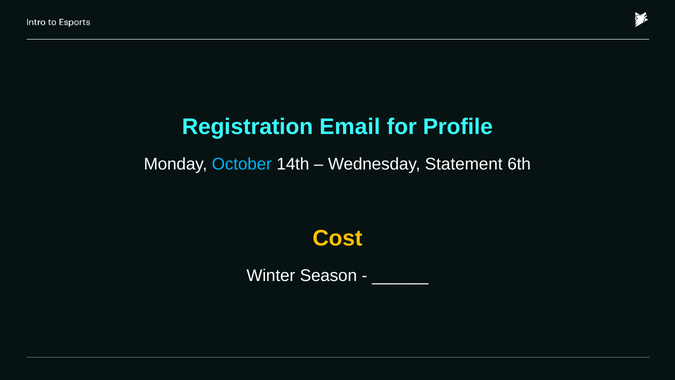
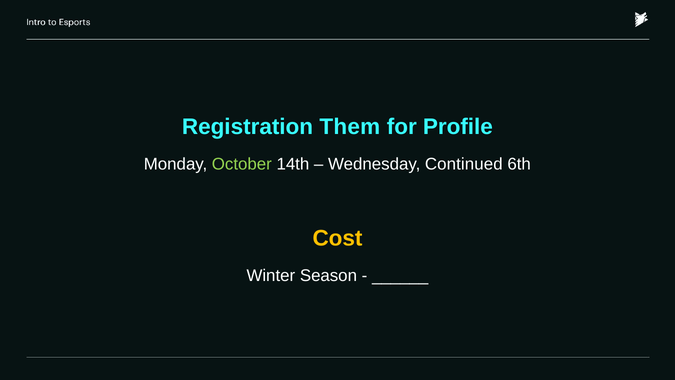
Email: Email -> Them
October colour: light blue -> light green
Statement: Statement -> Continued
